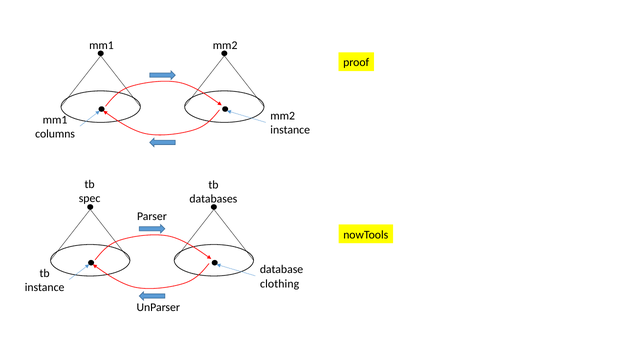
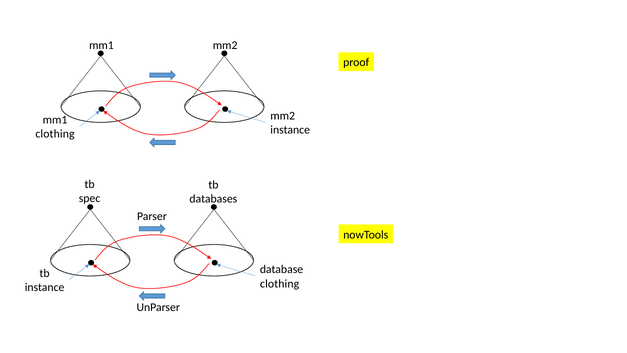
columns at (55, 134): columns -> clothing
